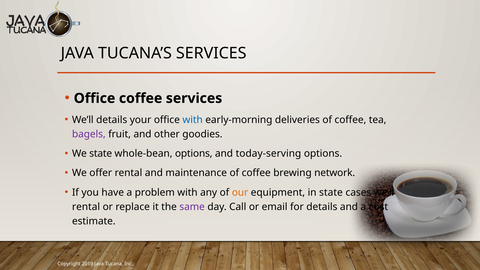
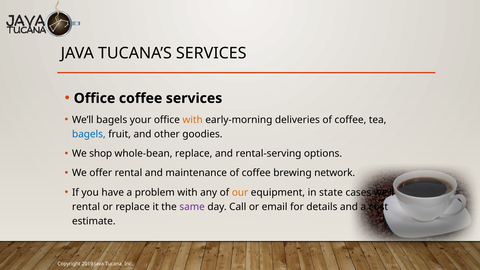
We’ll details: details -> bagels
with at (193, 120) colour: blue -> orange
bagels at (89, 134) colour: purple -> blue
We state: state -> shop
whole-bean options: options -> replace
today-serving: today-serving -> rental-serving
